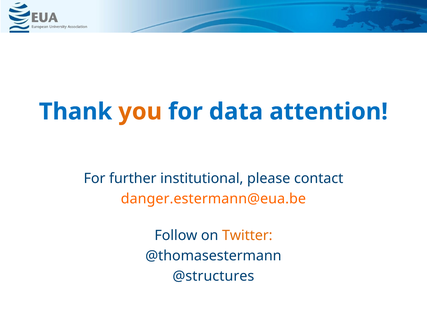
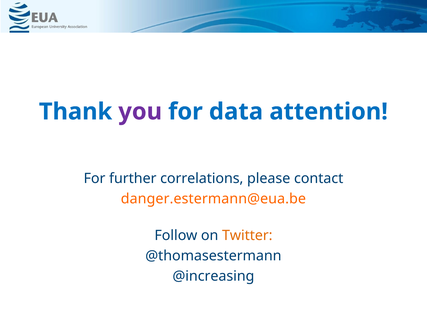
you colour: orange -> purple
institutional: institutional -> correlations
@structures: @structures -> @increasing
